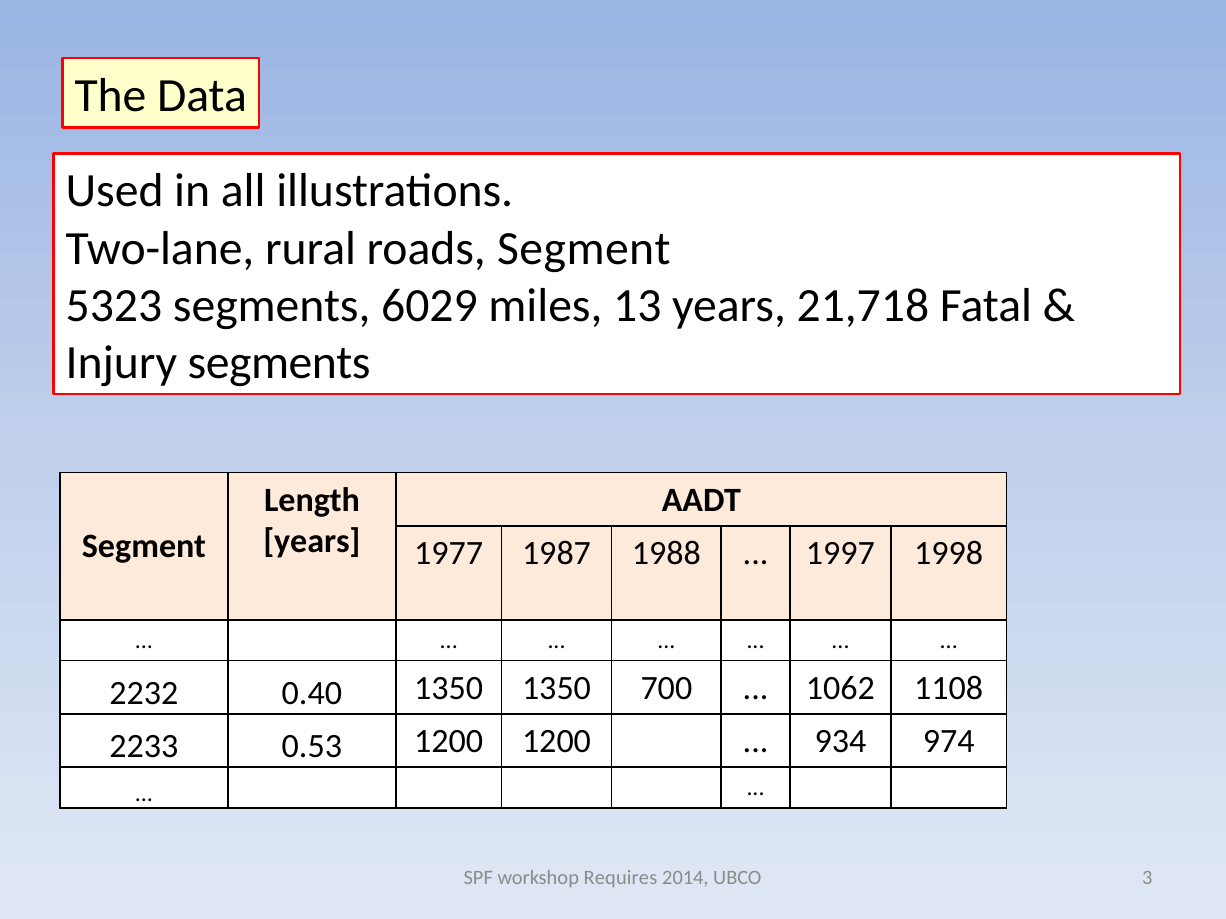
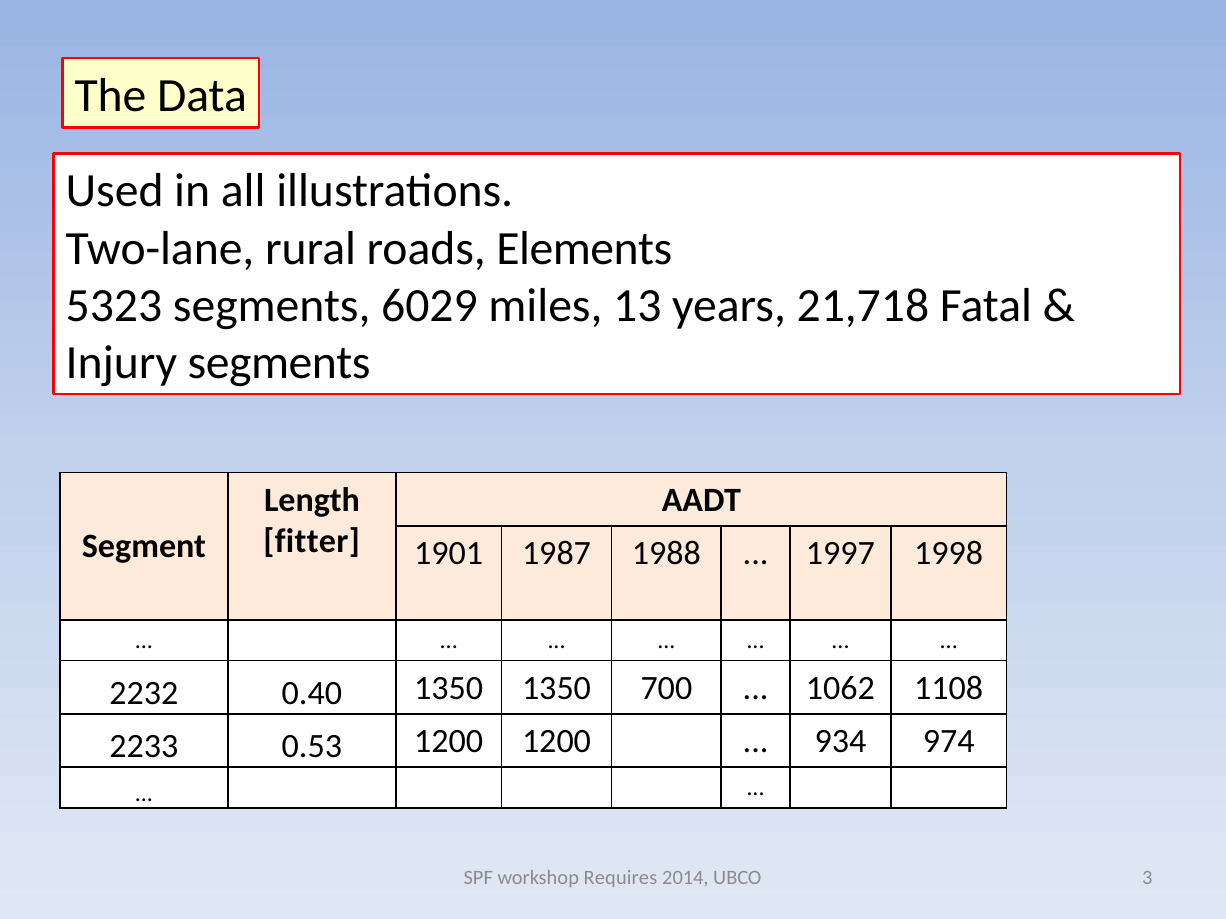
roads Segment: Segment -> Elements
years at (312, 542): years -> fitter
1977: 1977 -> 1901
